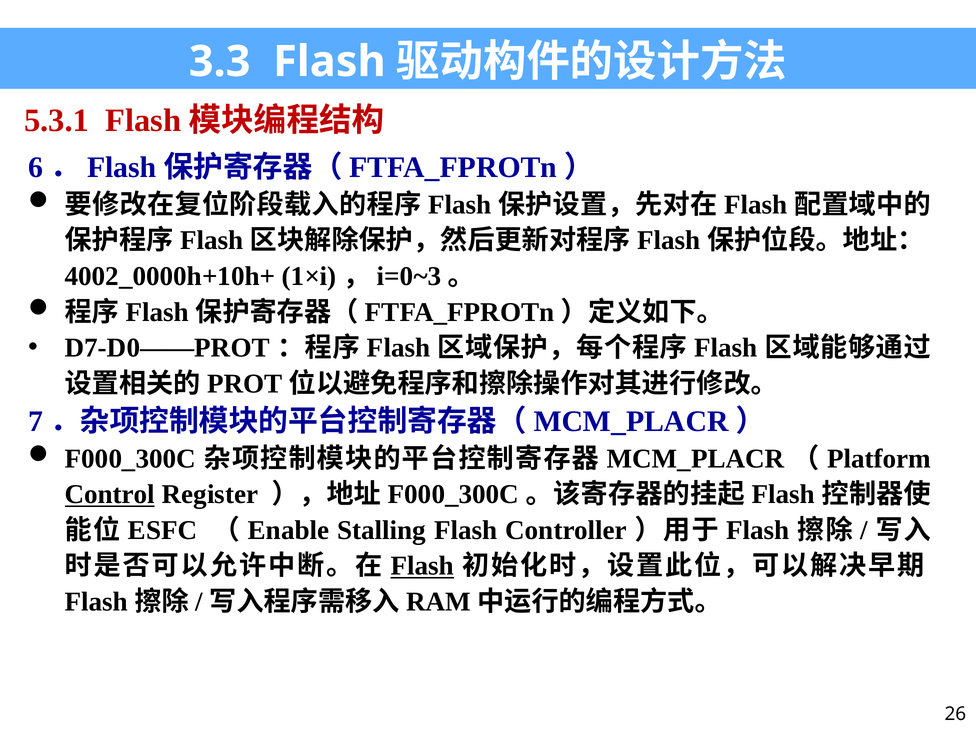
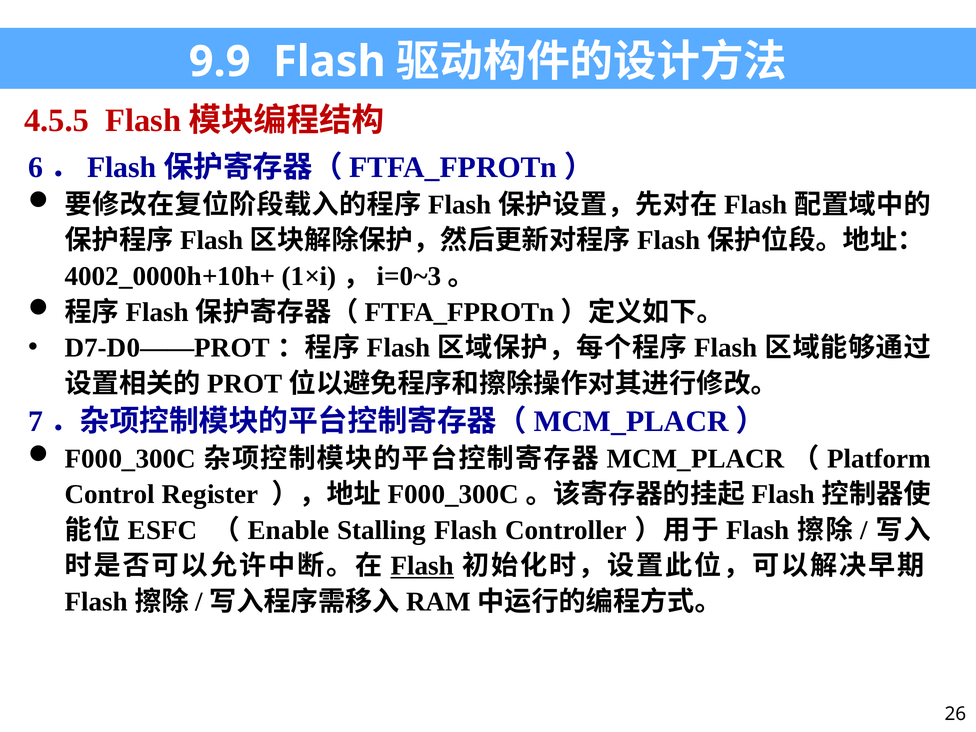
3.3: 3.3 -> 9.9
5.3.1: 5.3.1 -> 4.5.5
Control underline: present -> none
